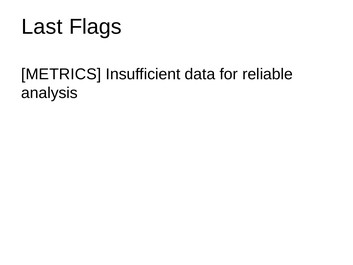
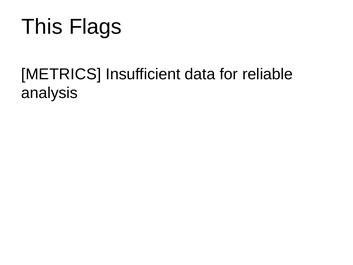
Last: Last -> This
